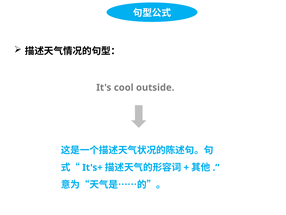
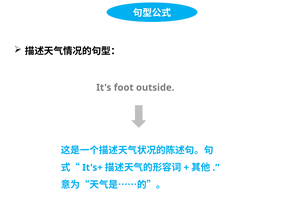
cool: cool -> foot
